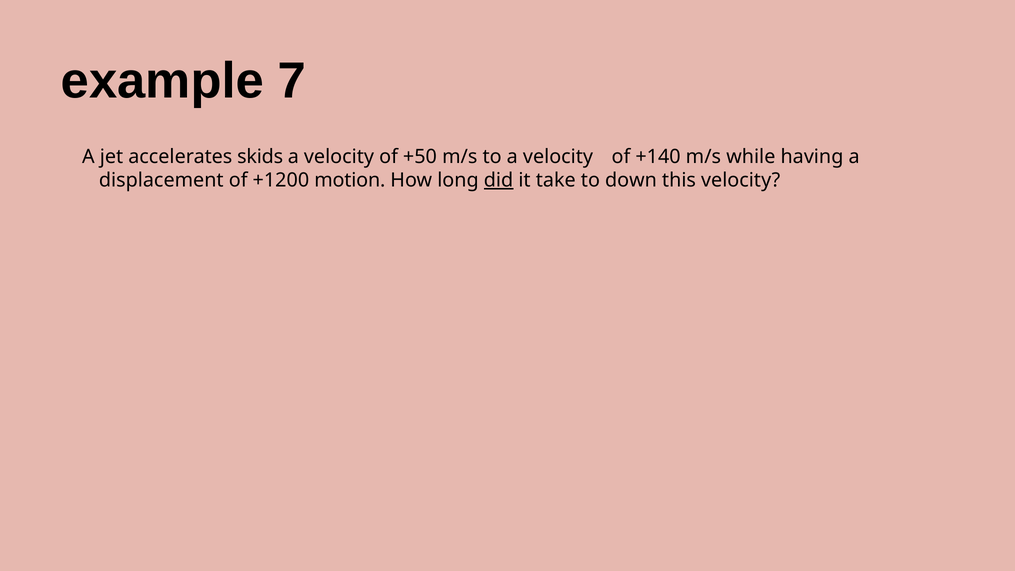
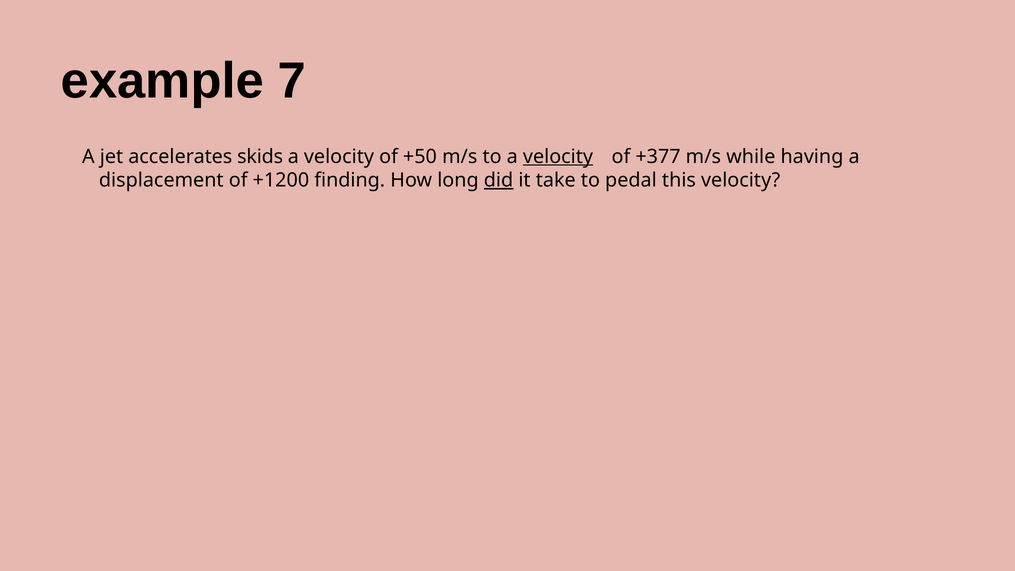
velocity at (558, 157) underline: none -> present
+140: +140 -> +377
motion: motion -> finding
down: down -> pedal
